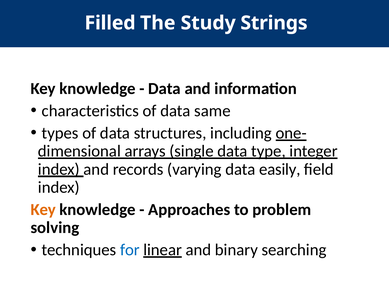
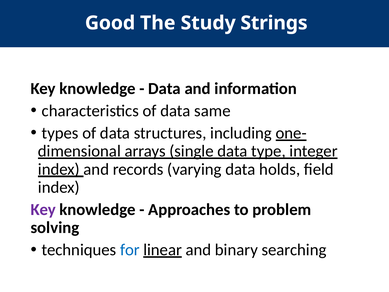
Filled: Filled -> Good
easily: easily -> holds
Key at (43, 209) colour: orange -> purple
